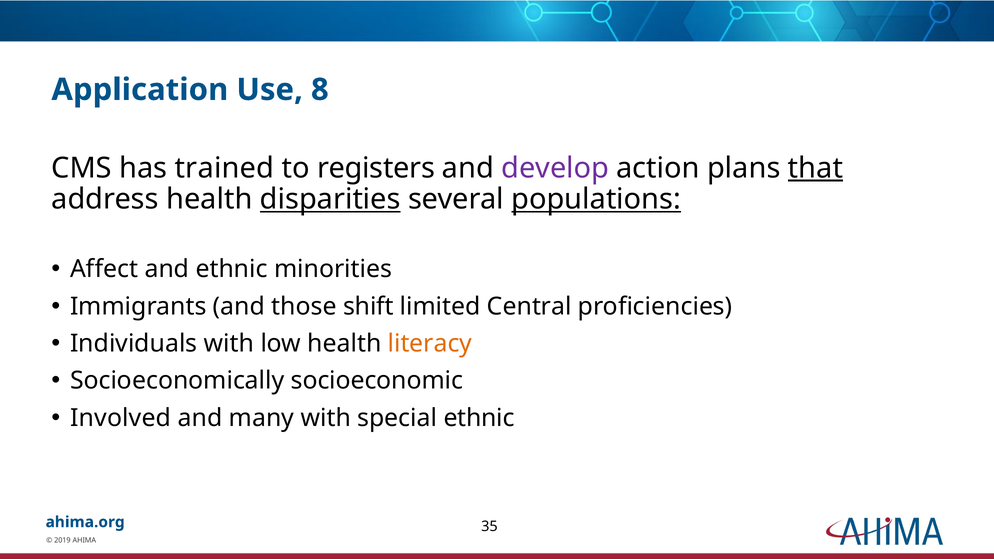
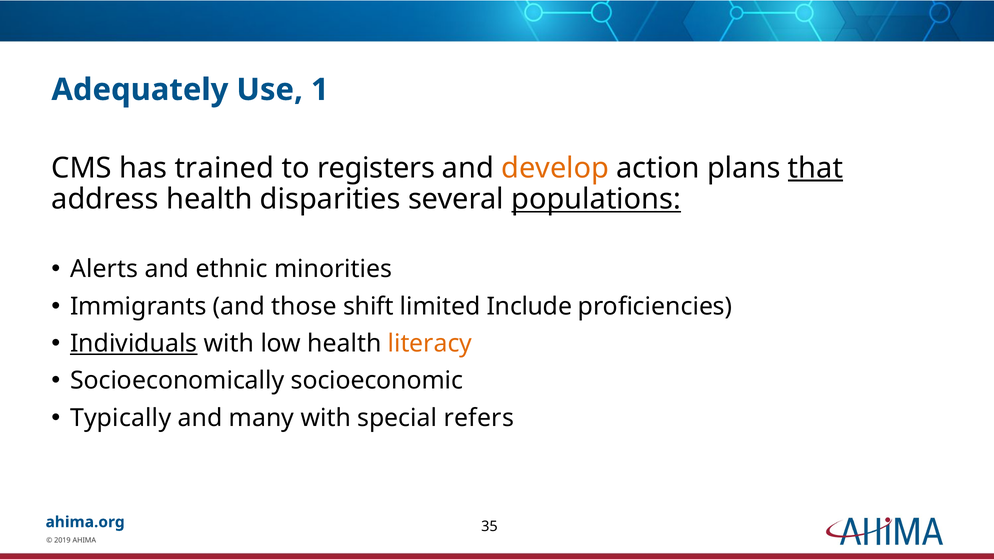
Application: Application -> Adequately
8: 8 -> 1
develop colour: purple -> orange
disparities underline: present -> none
Affect: Affect -> Alerts
Central: Central -> Include
Individuals underline: none -> present
Involved: Involved -> Typically
special ethnic: ethnic -> refers
